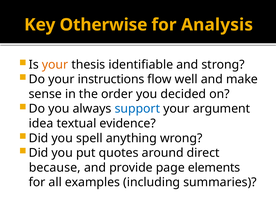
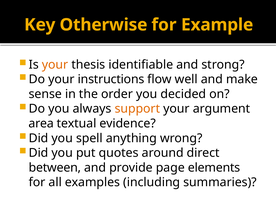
Analysis: Analysis -> Example
support colour: blue -> orange
idea: idea -> area
because: because -> between
